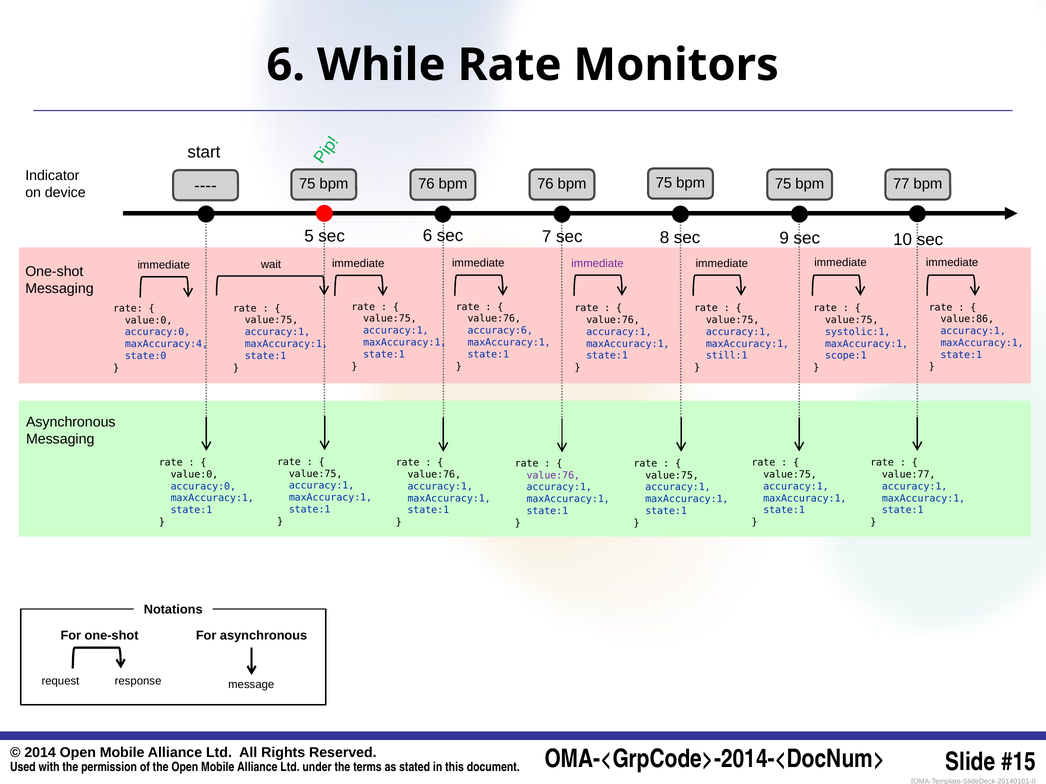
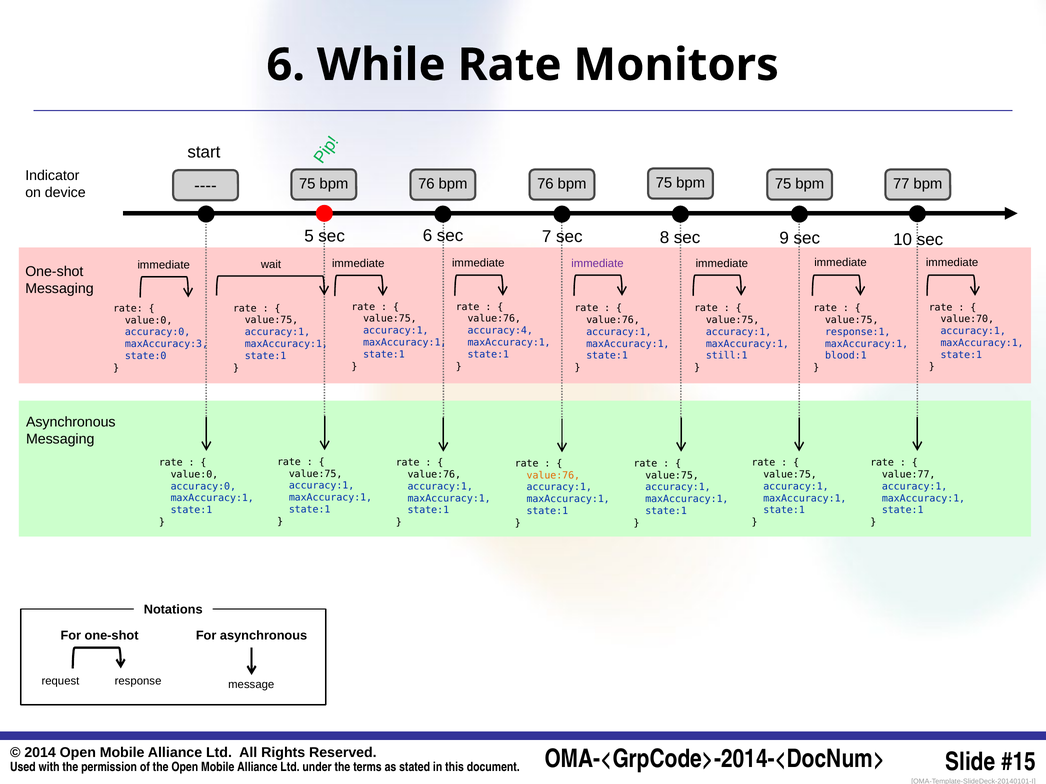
value:86: value:86 -> value:70
accuracy:6: accuracy:6 -> accuracy:4
systolic:1: systolic:1 -> response:1
maxAccuracy:4: maxAccuracy:4 -> maxAccuracy:3
scope:1: scope:1 -> blood:1
value:76 at (553, 476) colour: purple -> orange
